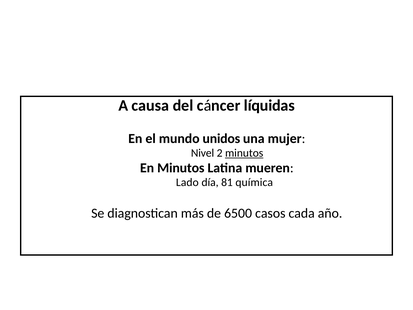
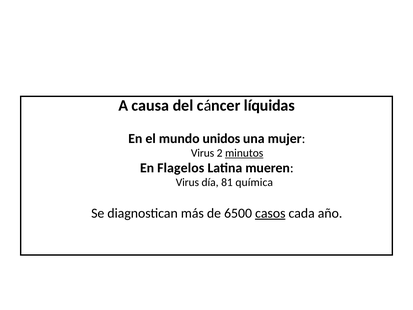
Nivel at (203, 153): Nivel -> Virus
En Minutos: Minutos -> Flagelos
Lado at (187, 182): Lado -> Virus
casos underline: none -> present
